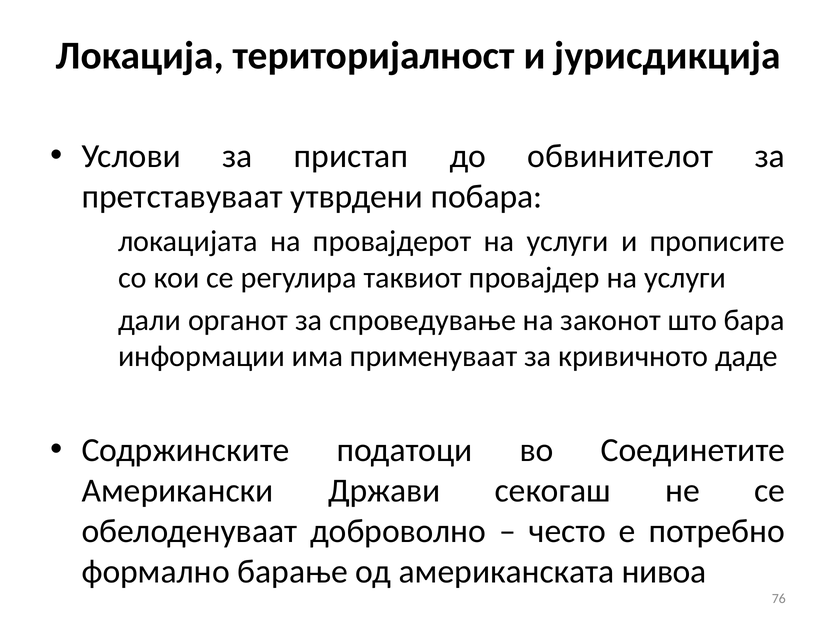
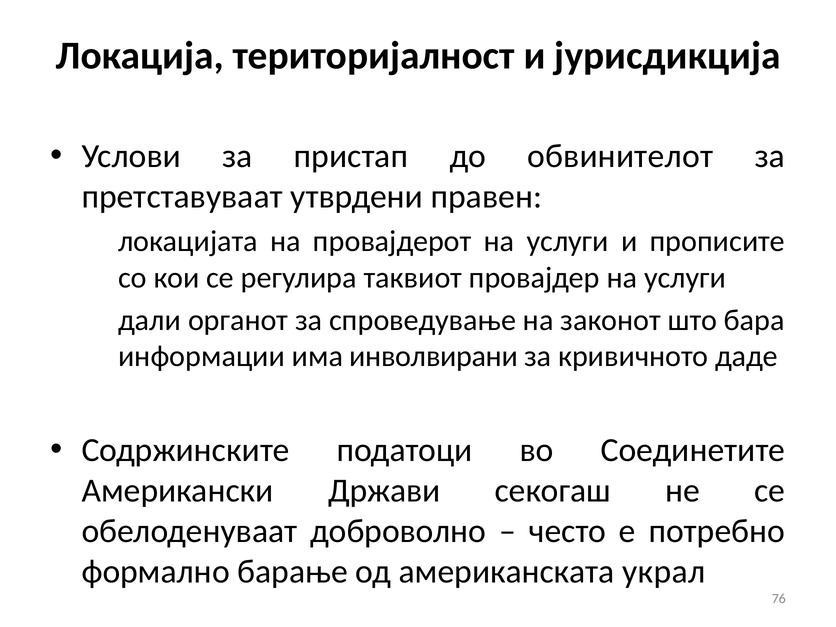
побара: побара -> правен
применуваат: применуваат -> инволвирани
нивоа: нивоа -> украл
